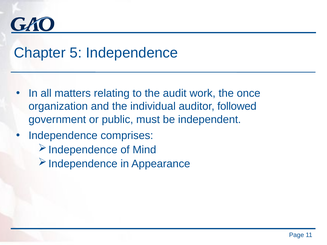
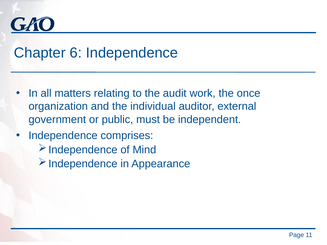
5: 5 -> 6
followed: followed -> external
